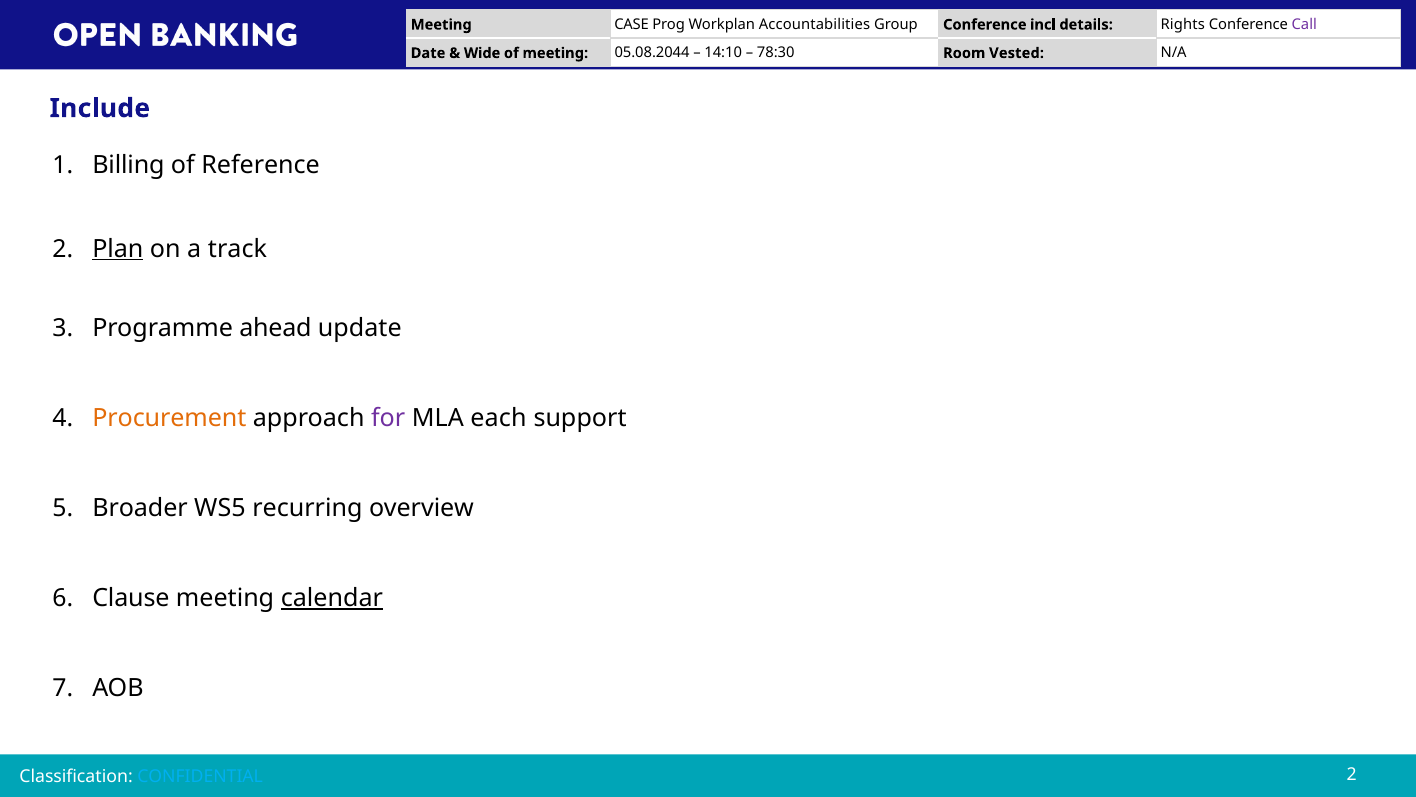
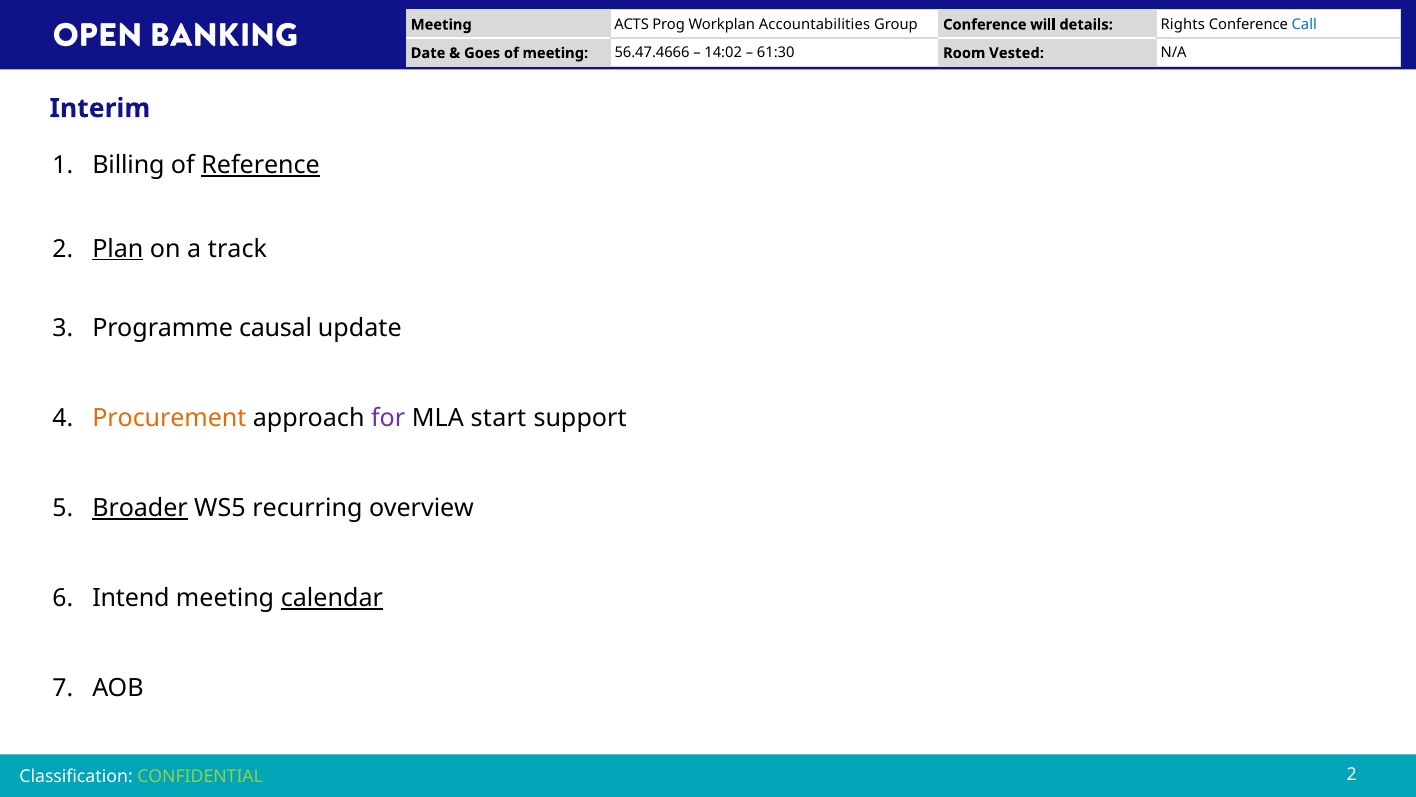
CASE: CASE -> ACTS
incl: incl -> will
Call colour: purple -> blue
Wide: Wide -> Goes
05.08.2044: 05.08.2044 -> 56.47.4666
14:10: 14:10 -> 14:02
78:30: 78:30 -> 61:30
Include: Include -> Interim
Reference underline: none -> present
ahead: ahead -> causal
each: each -> start
Broader underline: none -> present
Clause: Clause -> Intend
CONFIDENTIAL colour: light blue -> light green
